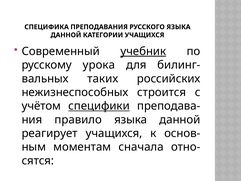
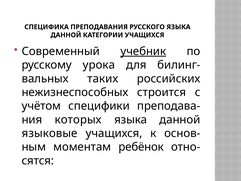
специфики underline: present -> none
правило: правило -> которых
реагирует: реагирует -> языковые
сначала: сначала -> ребёнок
